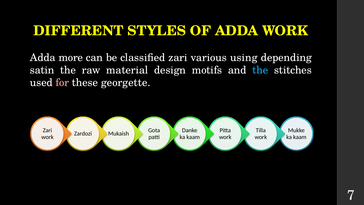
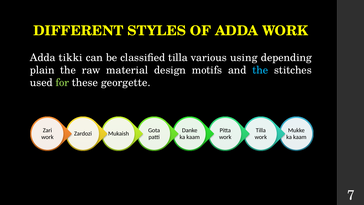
more: more -> tikki
classified zari: zari -> tilla
satin: satin -> plain
for colour: pink -> light green
